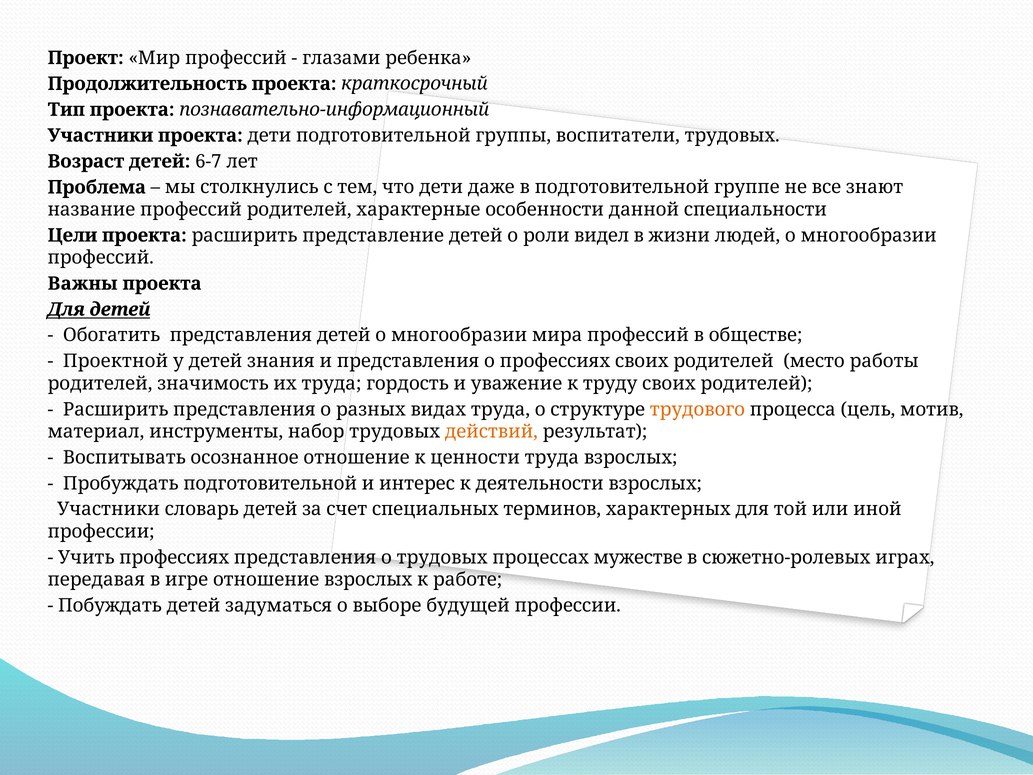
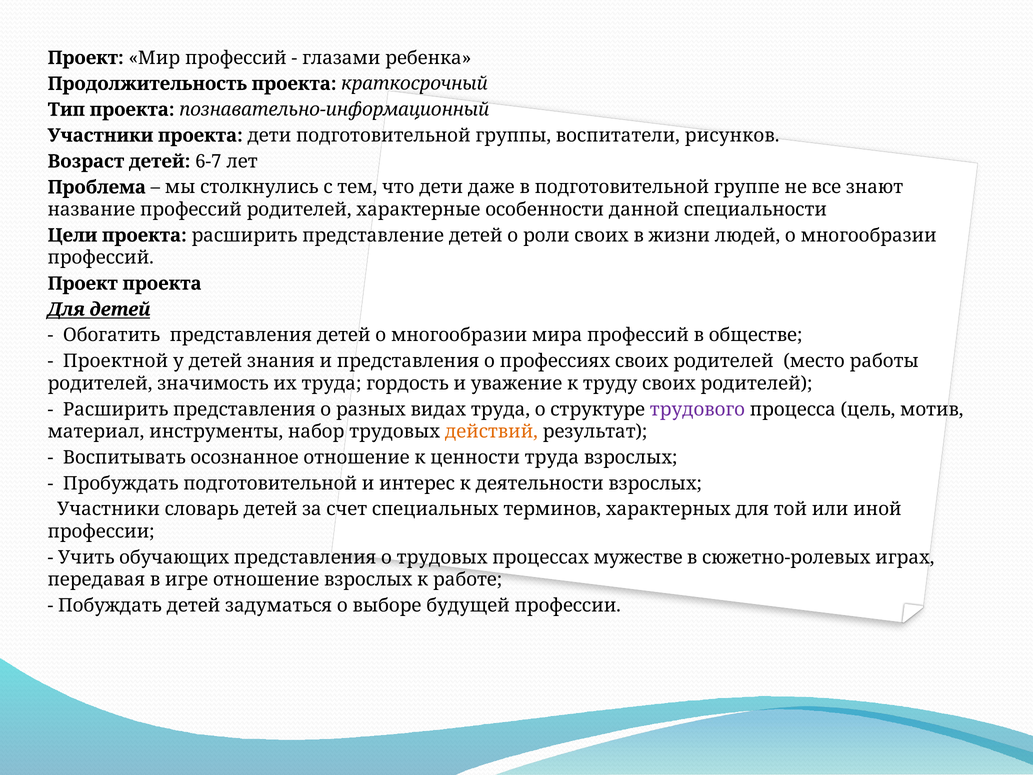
воспитатели трудовых: трудовых -> рисунков
роли видел: видел -> своих
Важны at (83, 283): Важны -> Проект
трудового colour: orange -> purple
Учить профессиях: профессиях -> обучающих
